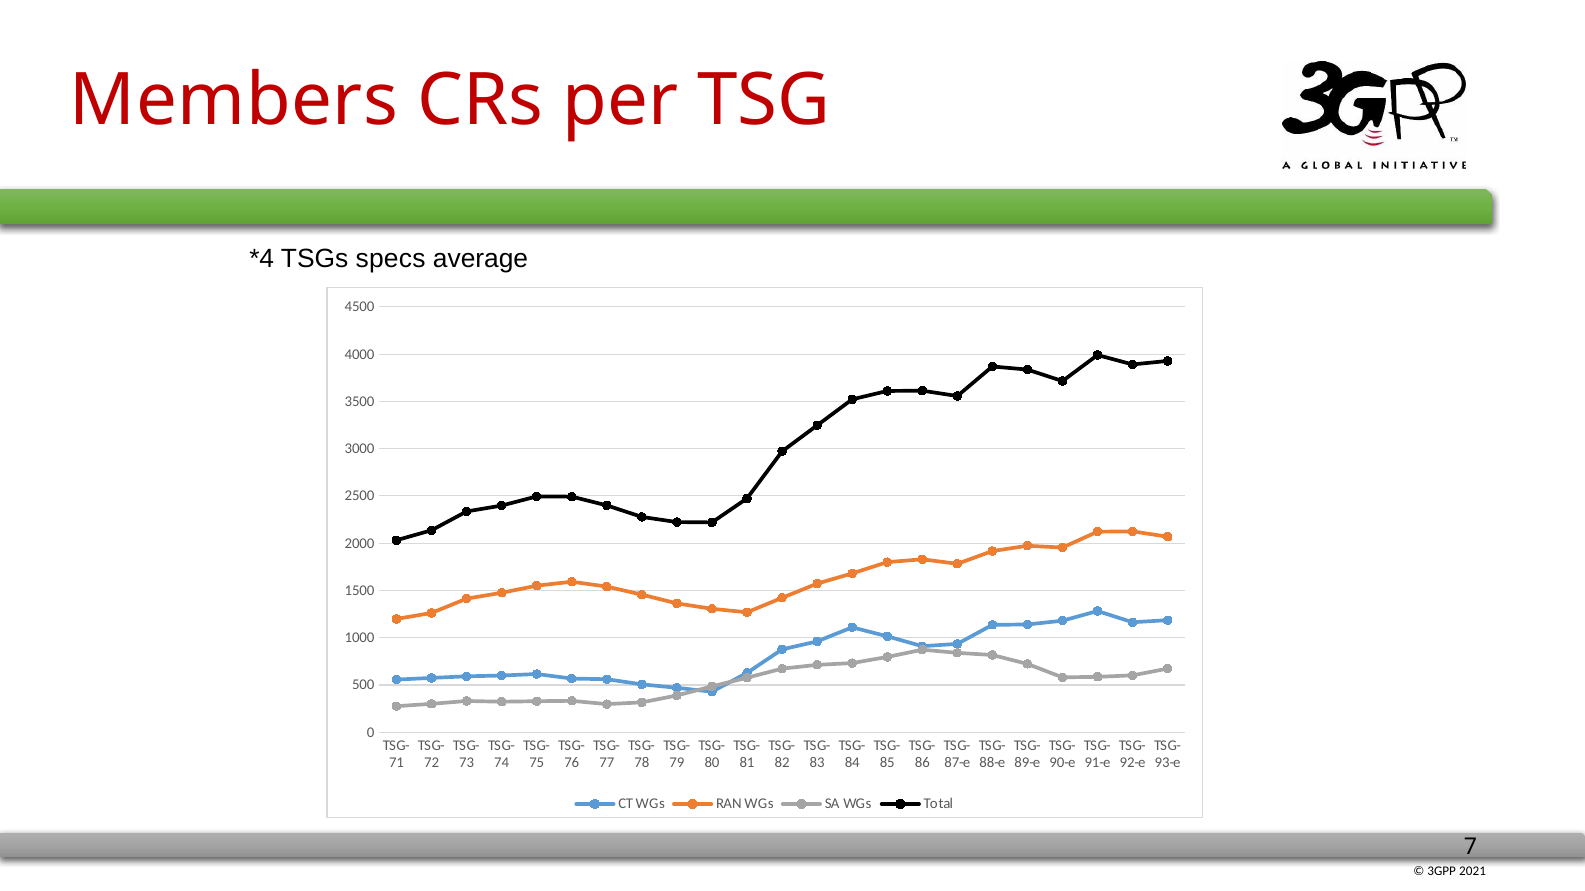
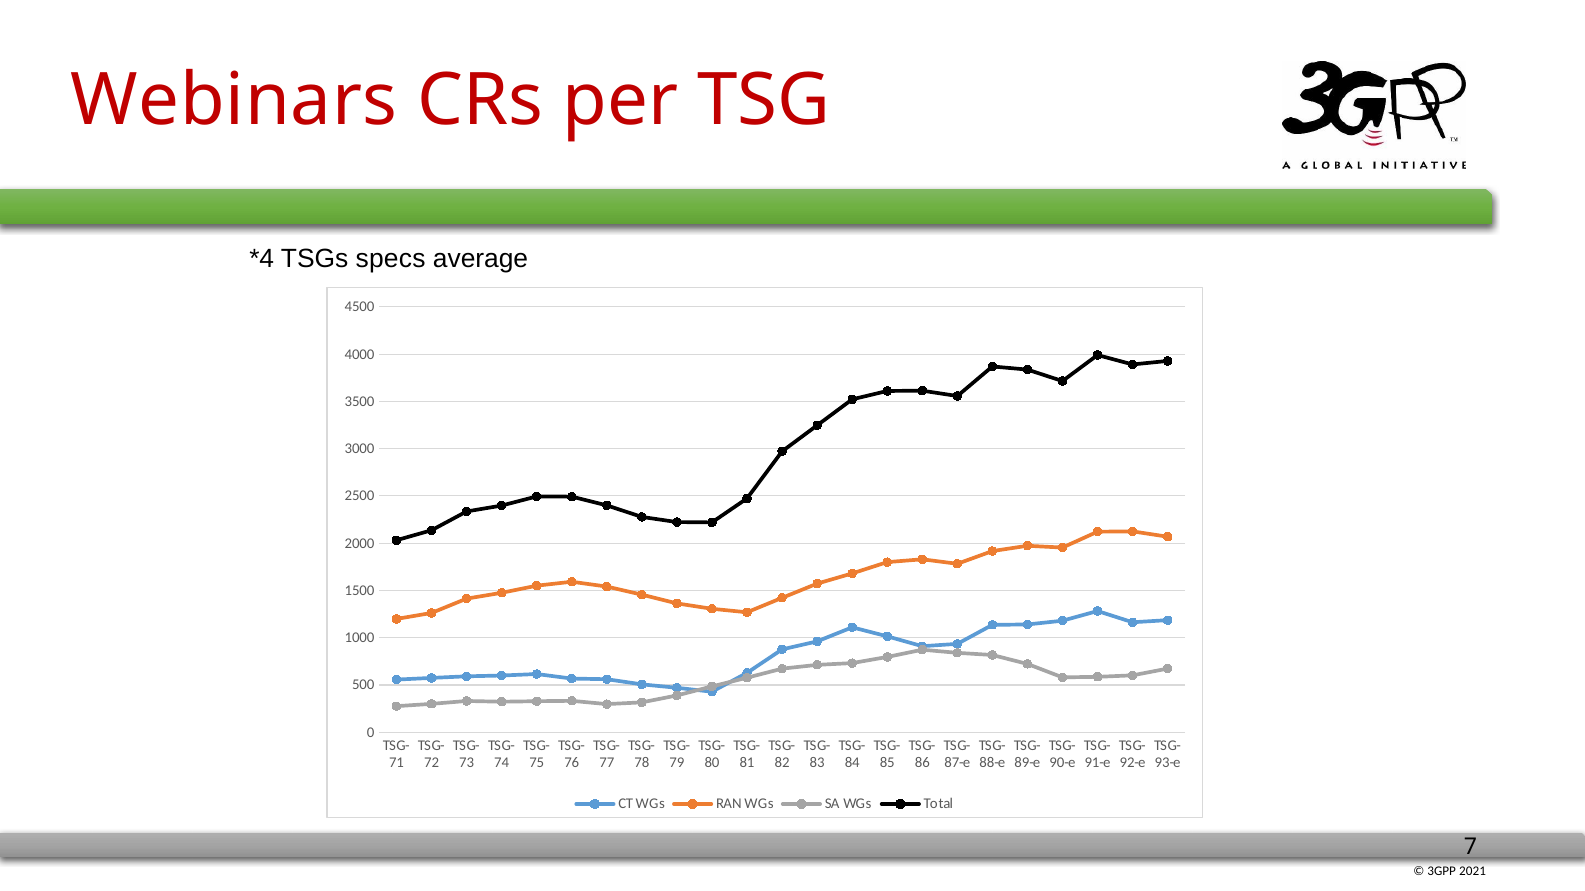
Members: Members -> Webinars
